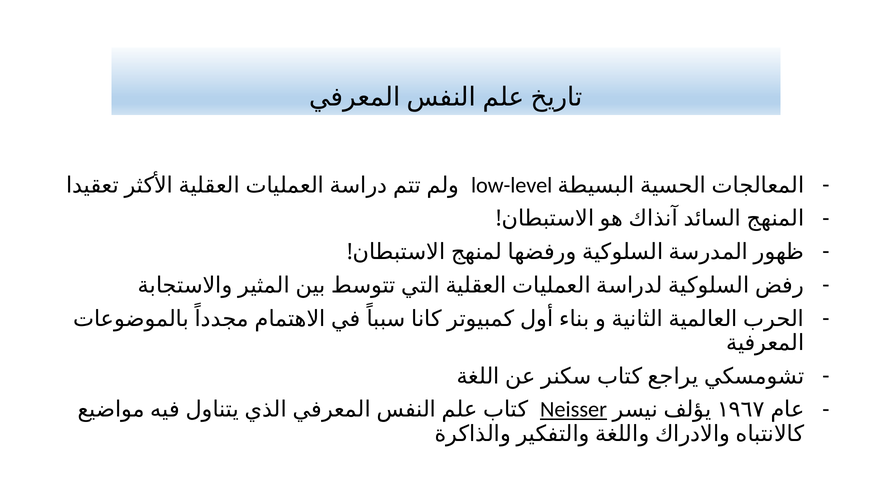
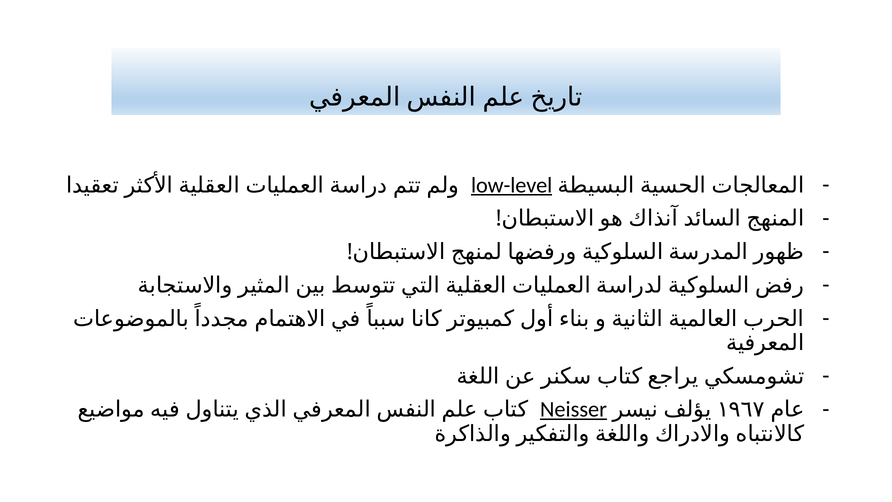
low-level underline: none -> present
